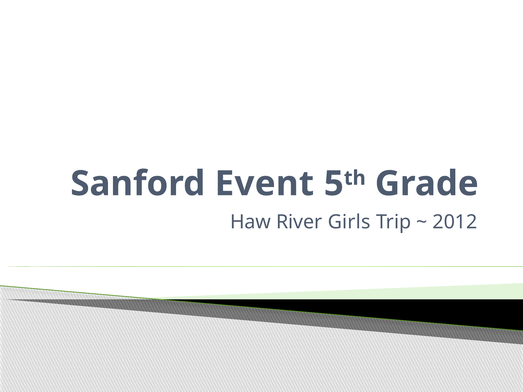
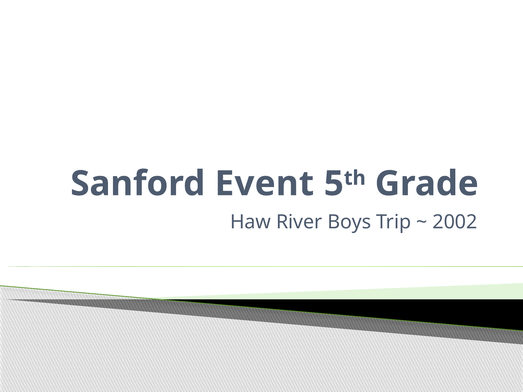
Girls: Girls -> Boys
2012: 2012 -> 2002
